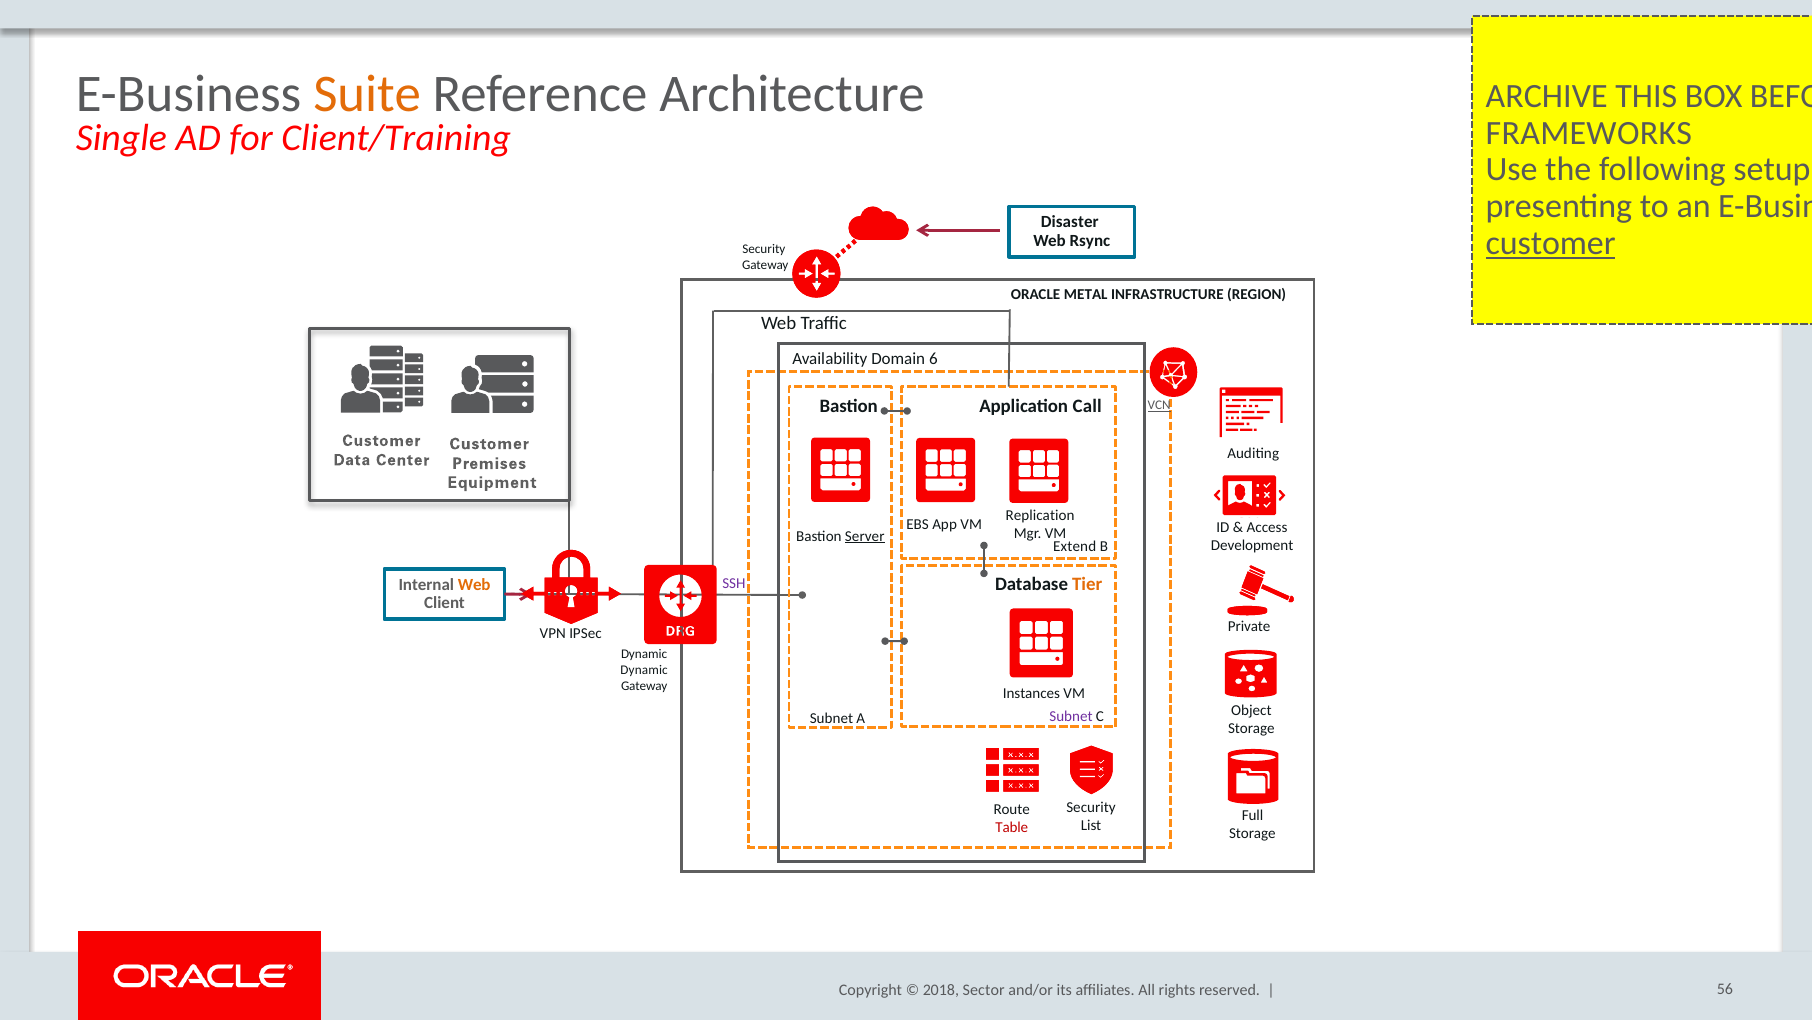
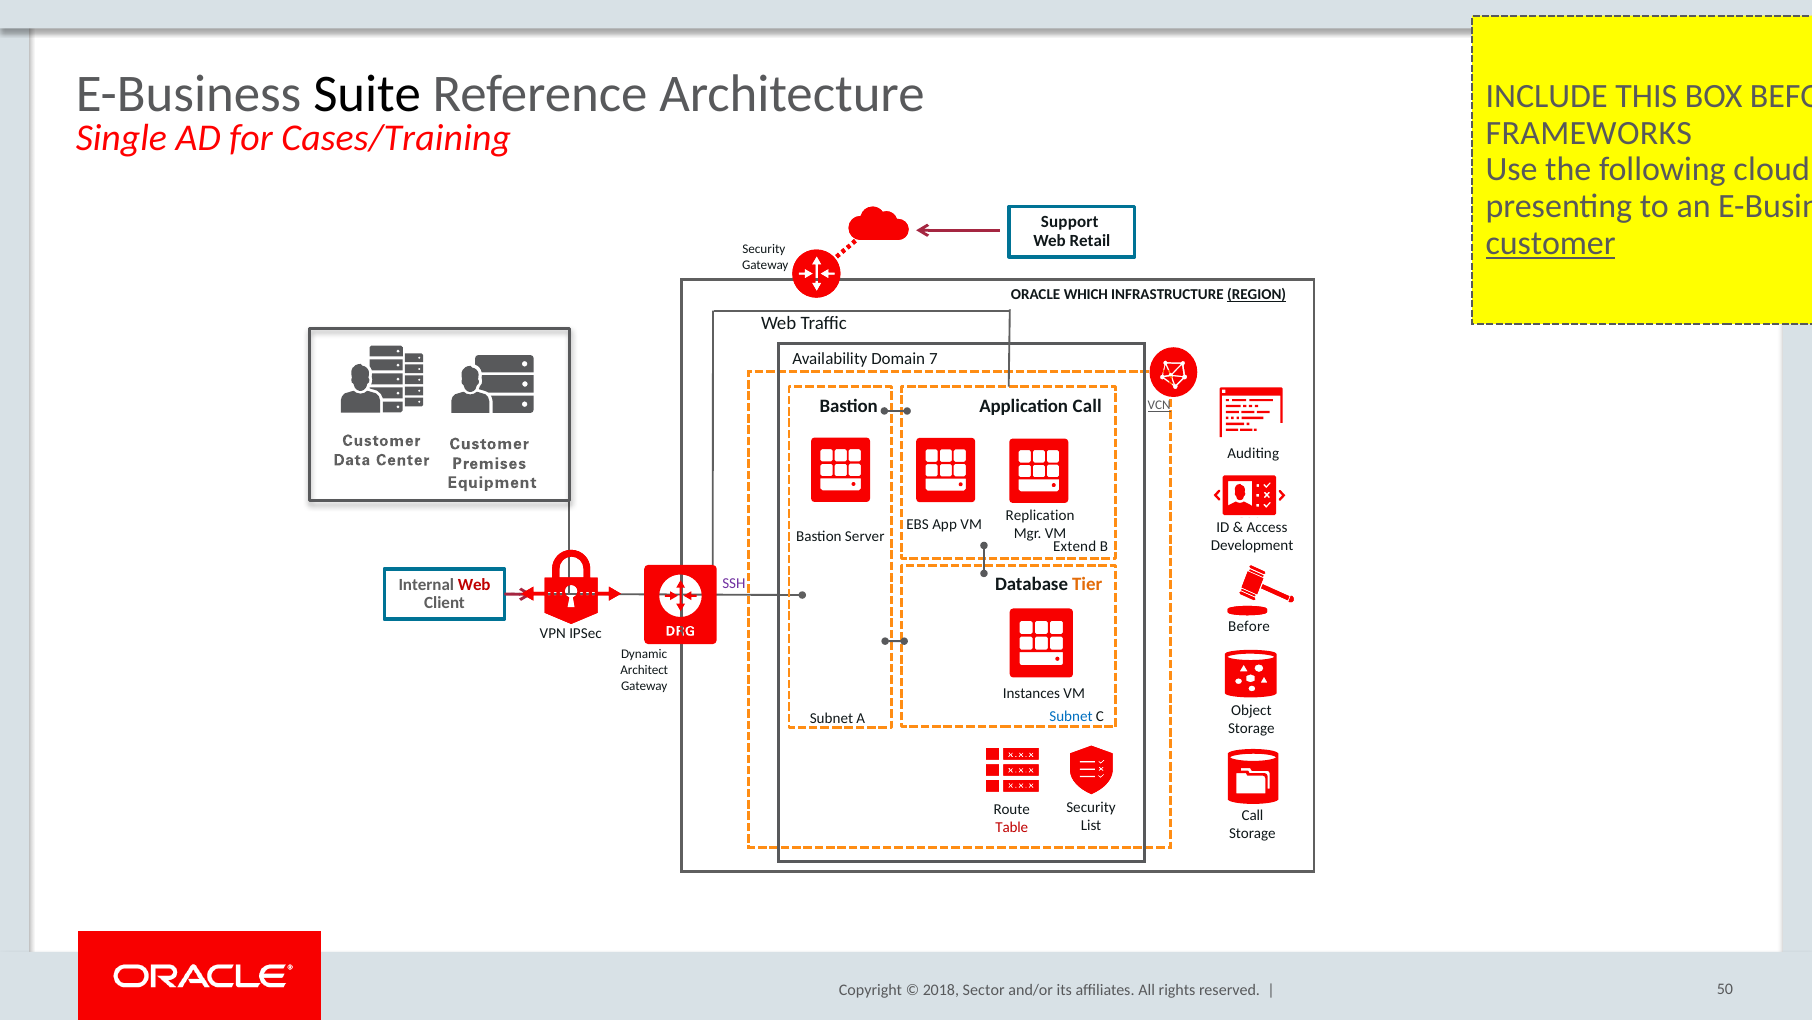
Suite at (367, 94) colour: orange -> black
ARCHIVE: ARCHIVE -> INCLUDE
Client/Training: Client/Training -> Cases/Training
setup: setup -> cloud
Disaster: Disaster -> Support
Rsync: Rsync -> Retail
METAL: METAL -> WHICH
REGION underline: none -> present
6: 6 -> 7
Server underline: present -> none
Web at (474, 584) colour: orange -> red
Private at (1249, 626): Private -> Before
Dynamic at (644, 670): Dynamic -> Architect
Subnet at (1071, 716) colour: purple -> blue
Full at (1253, 815): Full -> Call
56: 56 -> 50
